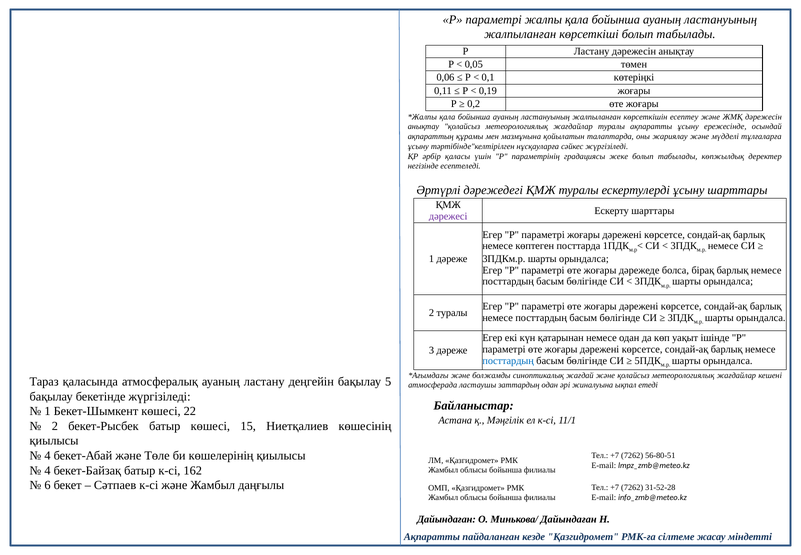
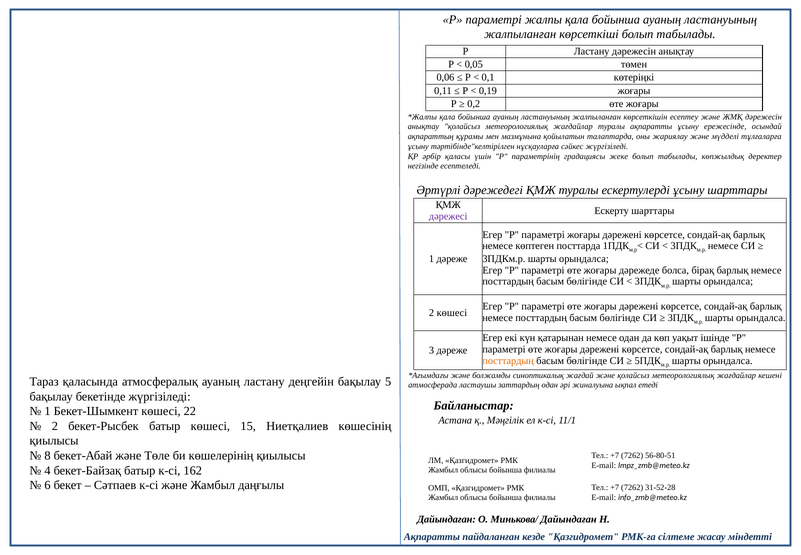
2 туралы: туралы -> көшесі
посттардың at (508, 360) colour: blue -> orange
4 at (47, 455): 4 -> 8
